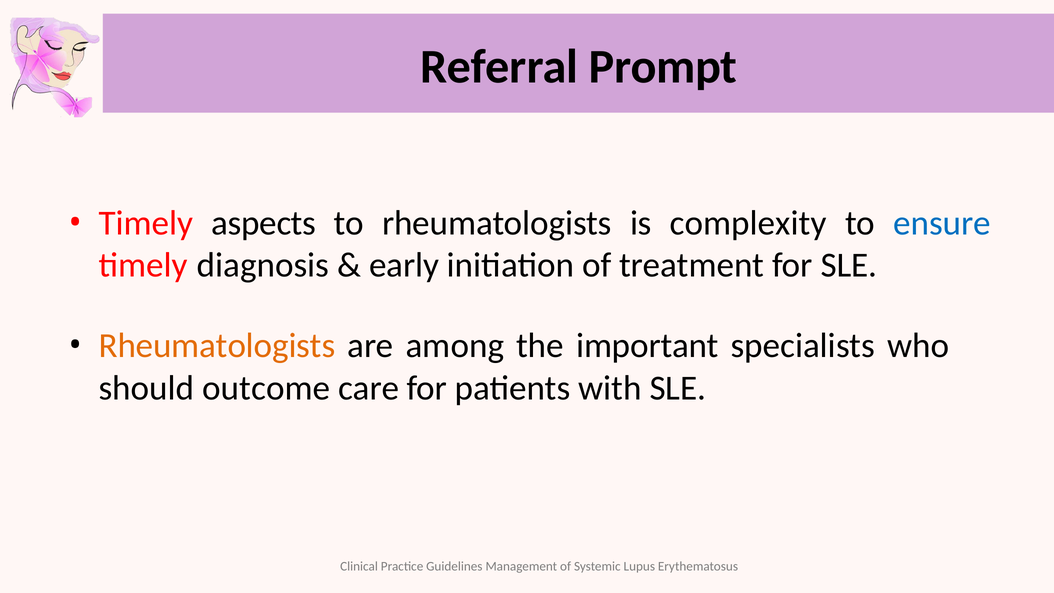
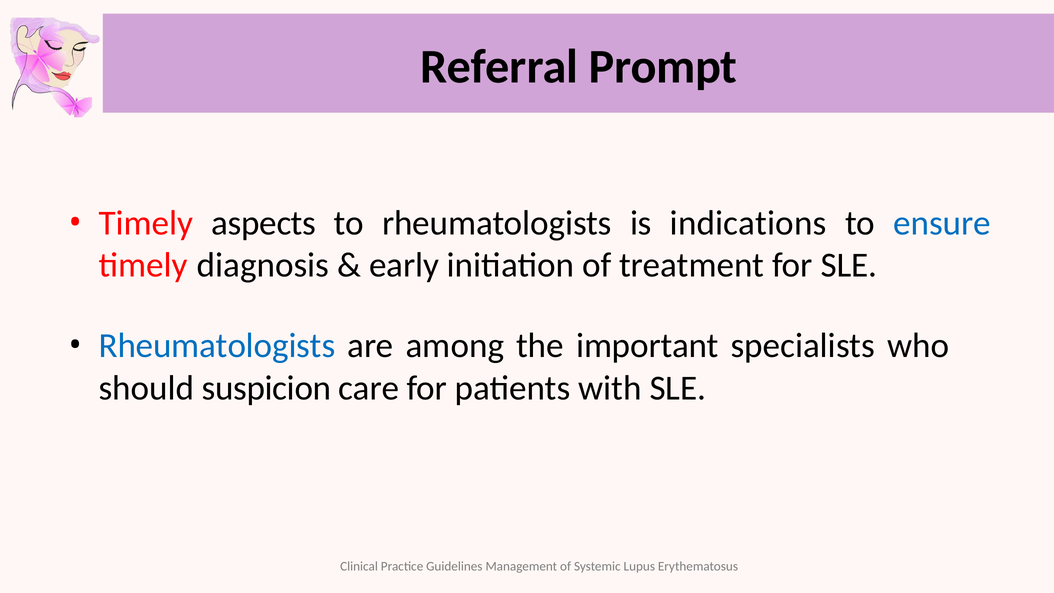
complexity: complexity -> indications
Rheumatologists at (217, 346) colour: orange -> blue
outcome: outcome -> suspicion
